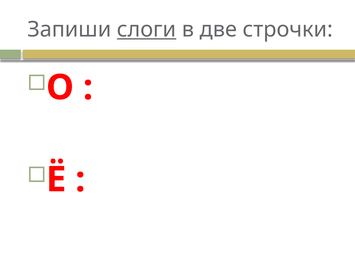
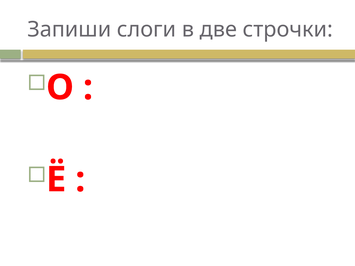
слоги underline: present -> none
